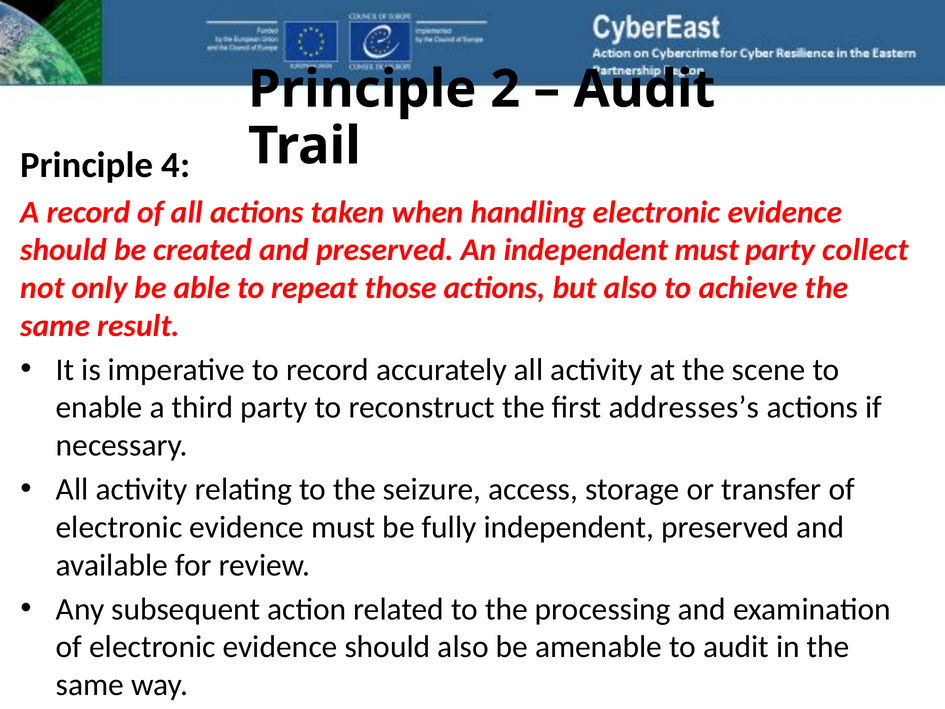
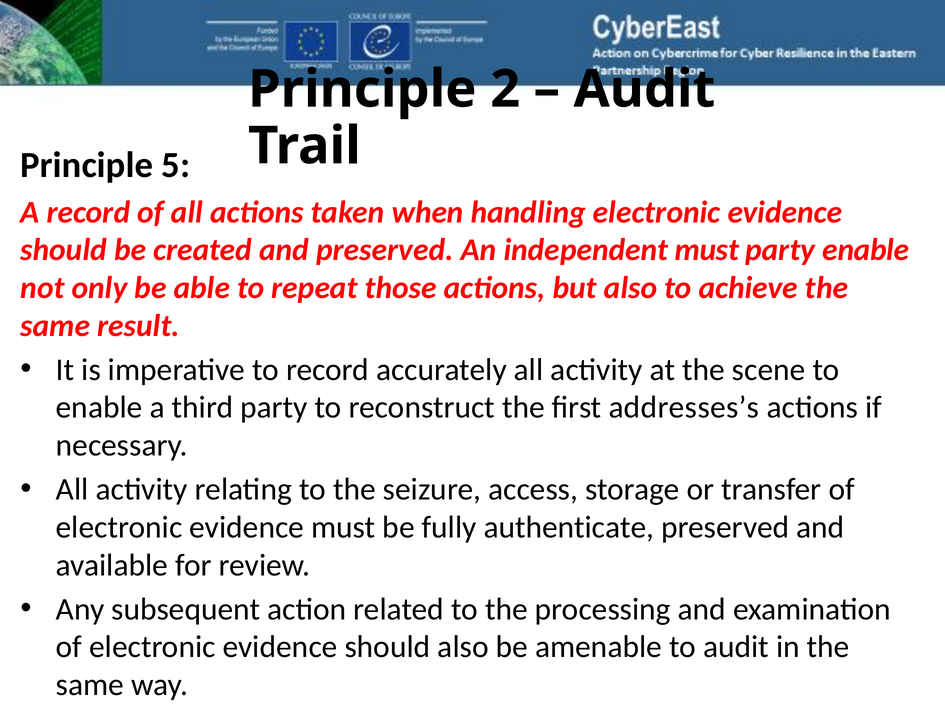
4: 4 -> 5
party collect: collect -> enable
fully independent: independent -> authenticate
